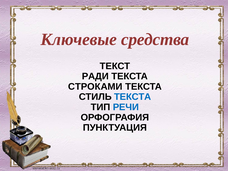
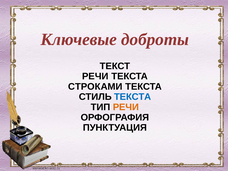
средства: средства -> доброты
РАДИ at (95, 76): РАДИ -> РЕЧИ
РЕЧИ at (126, 107) colour: blue -> orange
